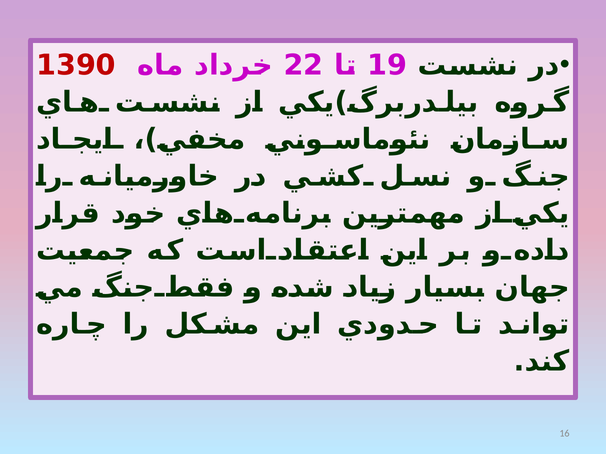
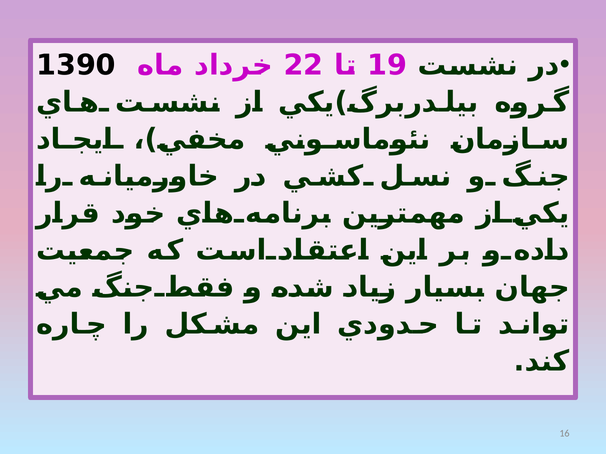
1390 colour: red -> black
